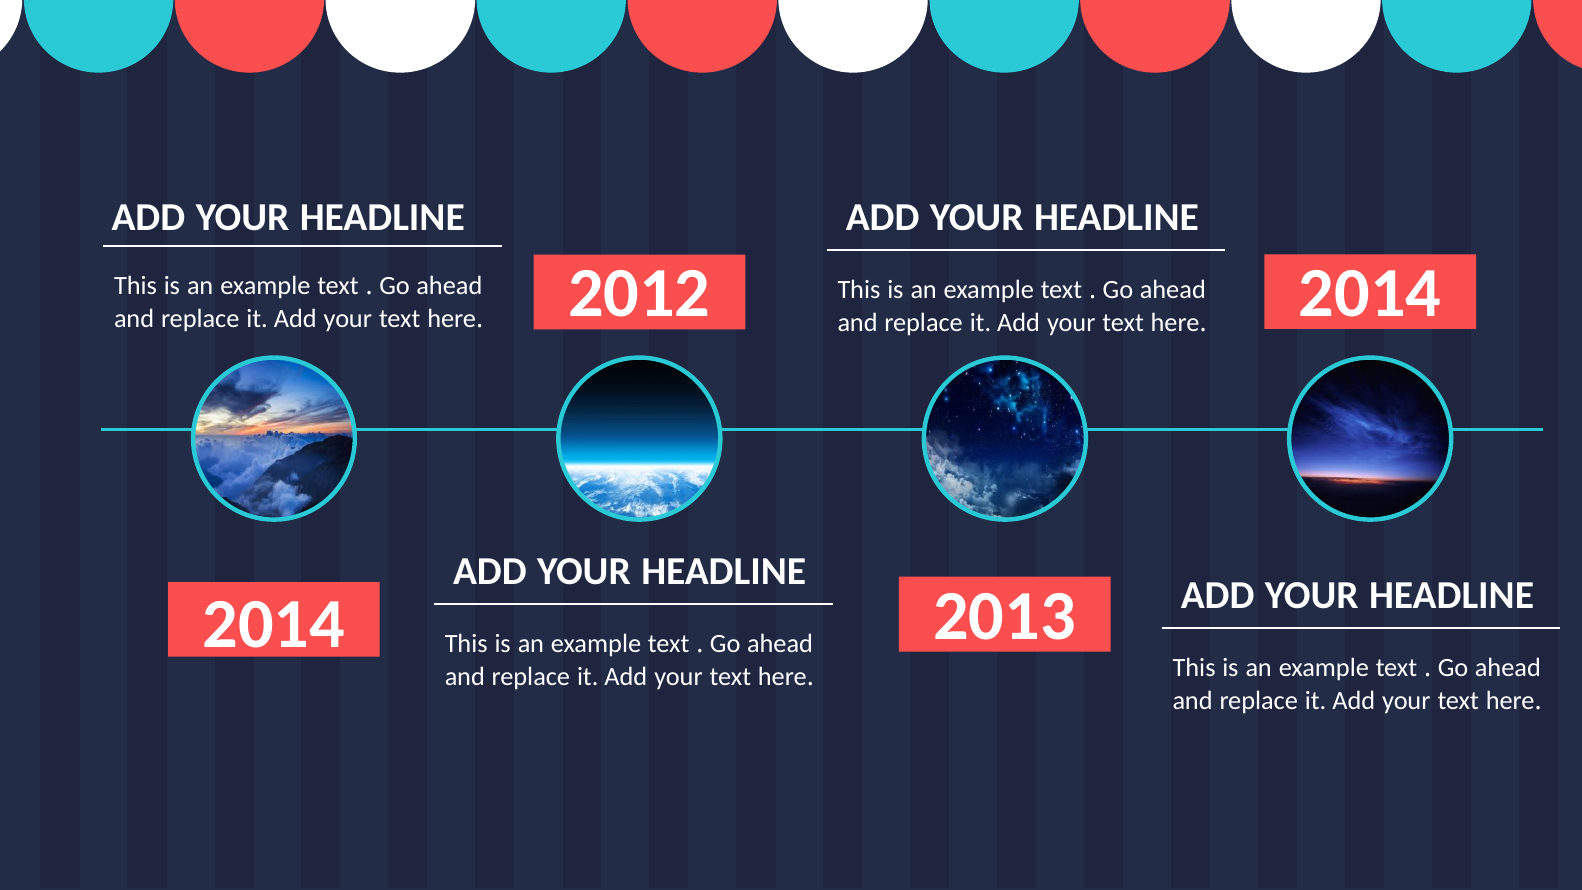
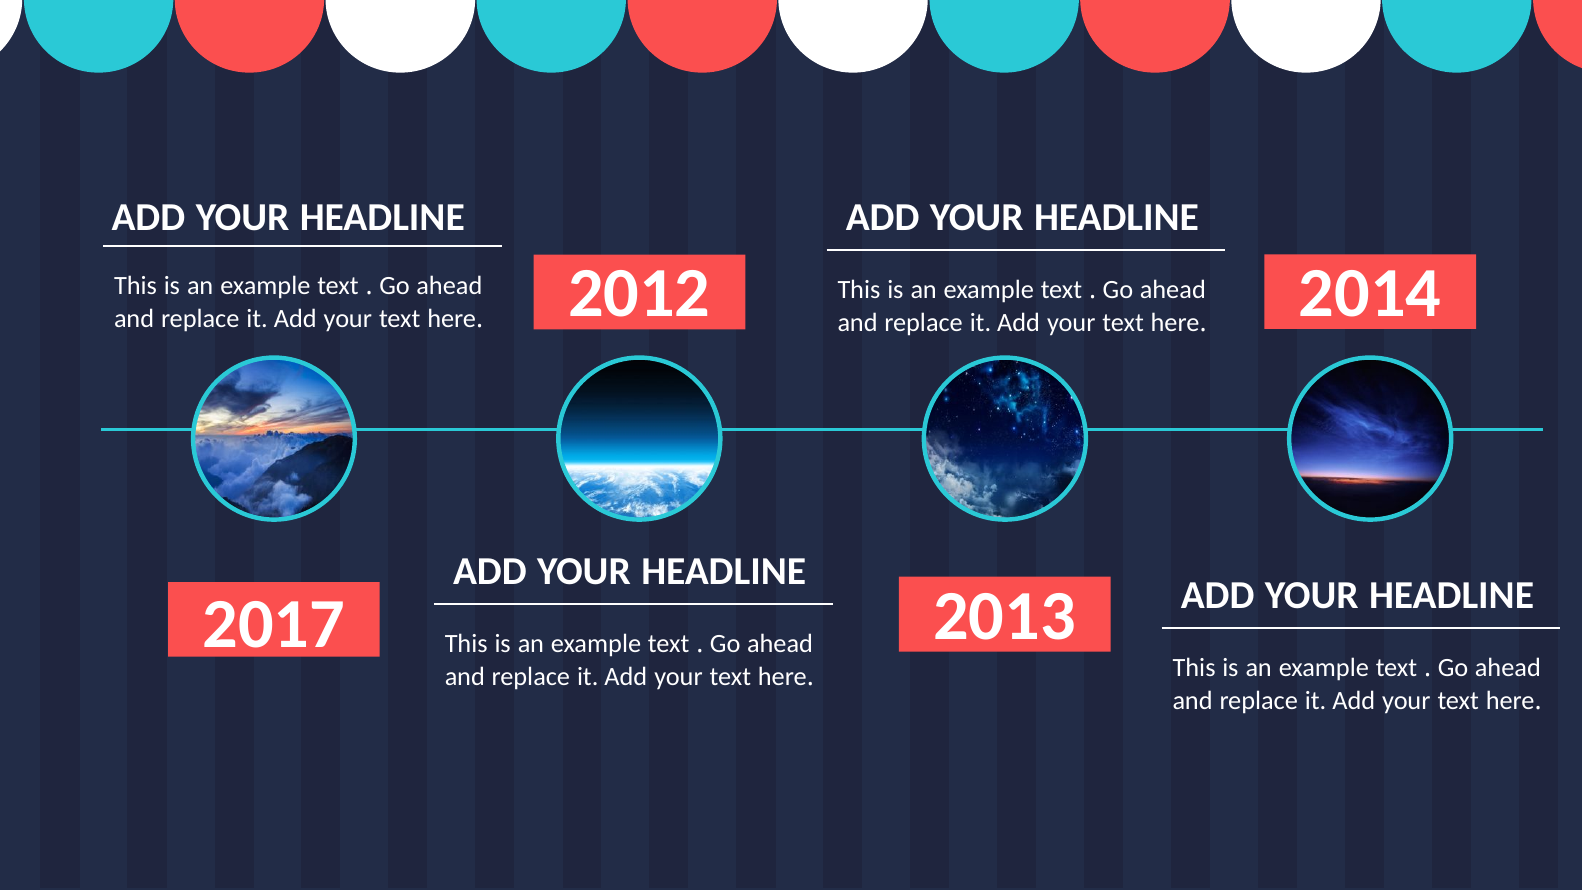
2014 at (274, 624): 2014 -> 2017
